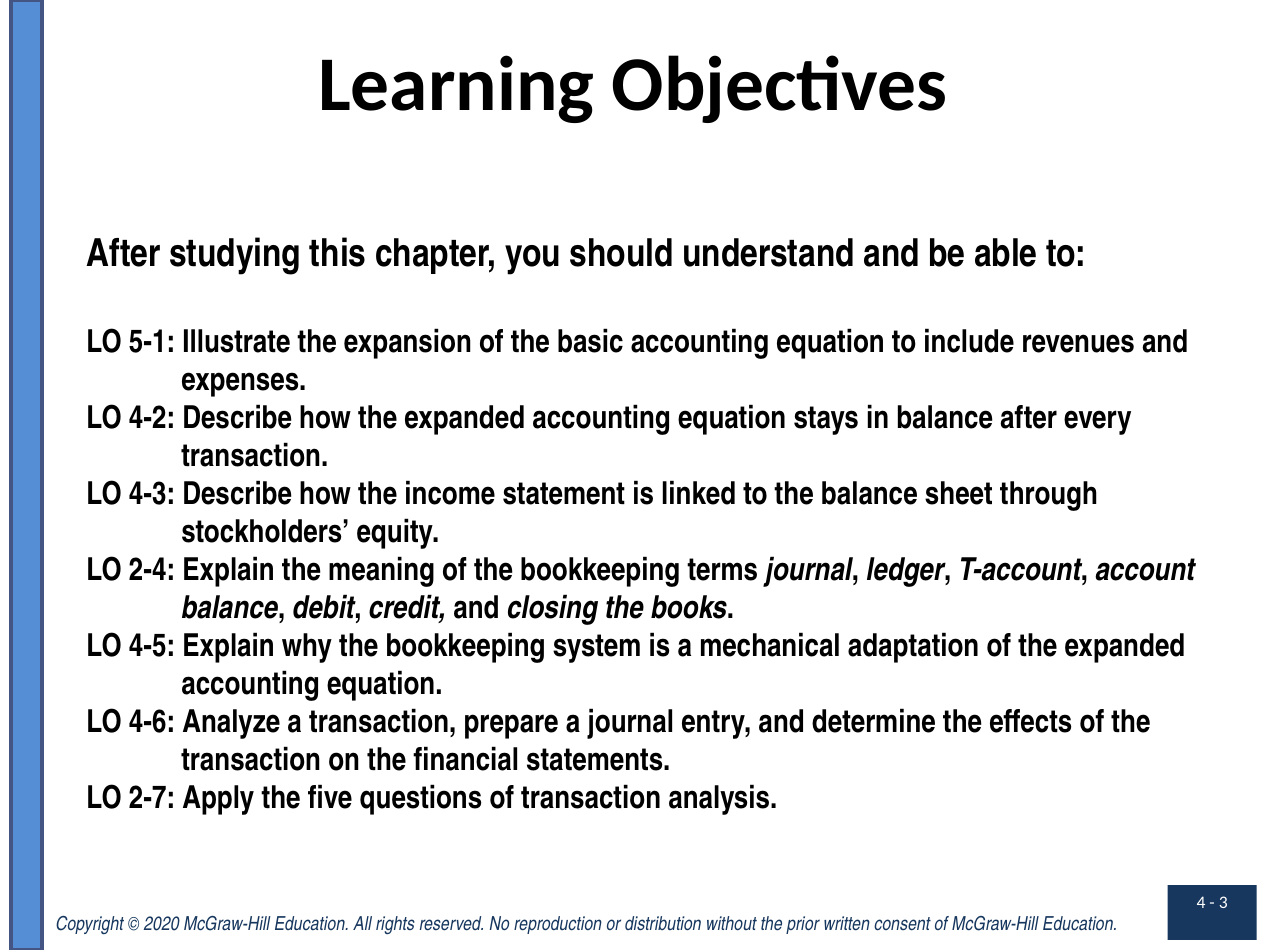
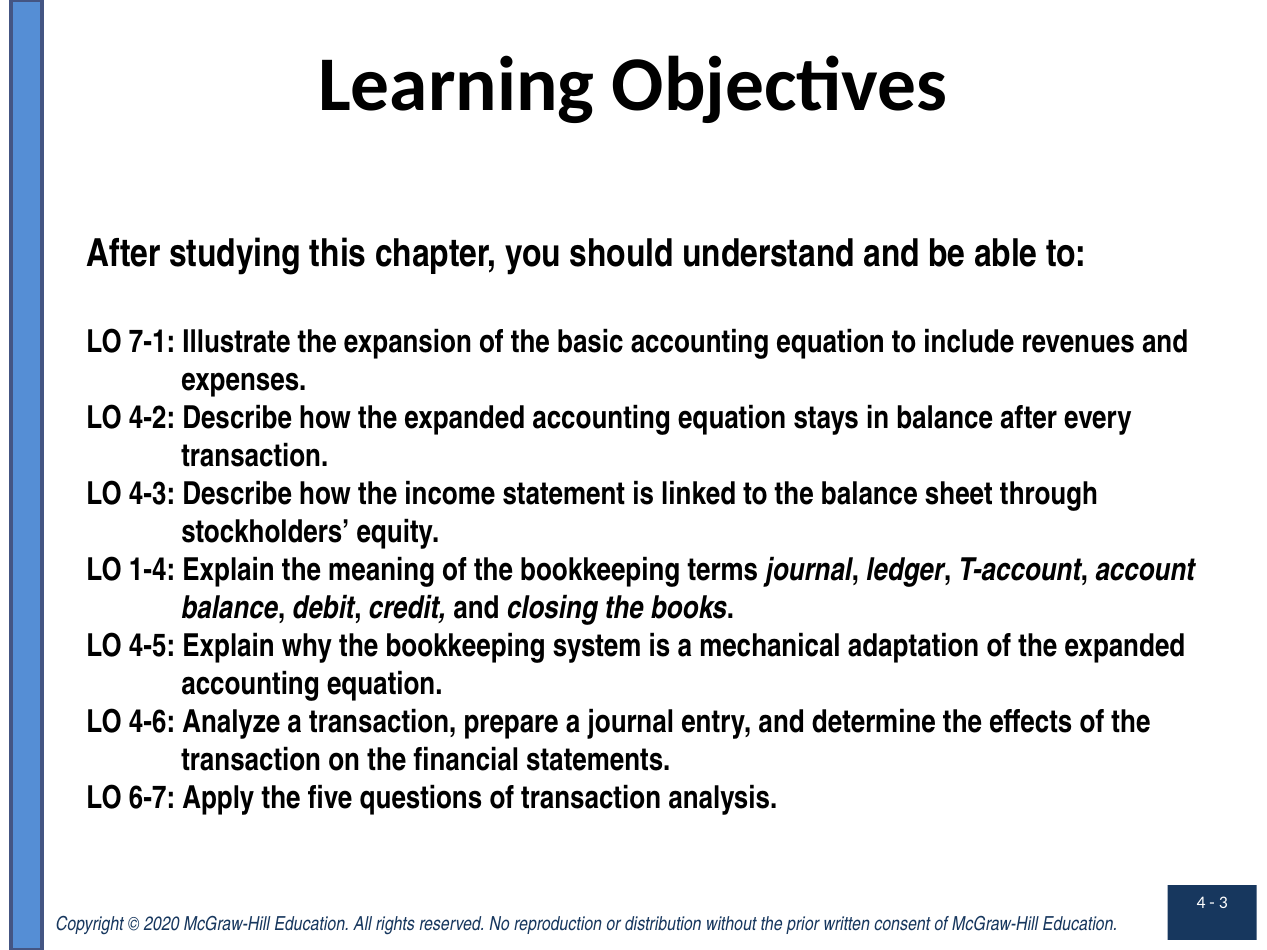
5-1: 5-1 -> 7-1
2-4: 2-4 -> 1-4
2-7: 2-7 -> 6-7
